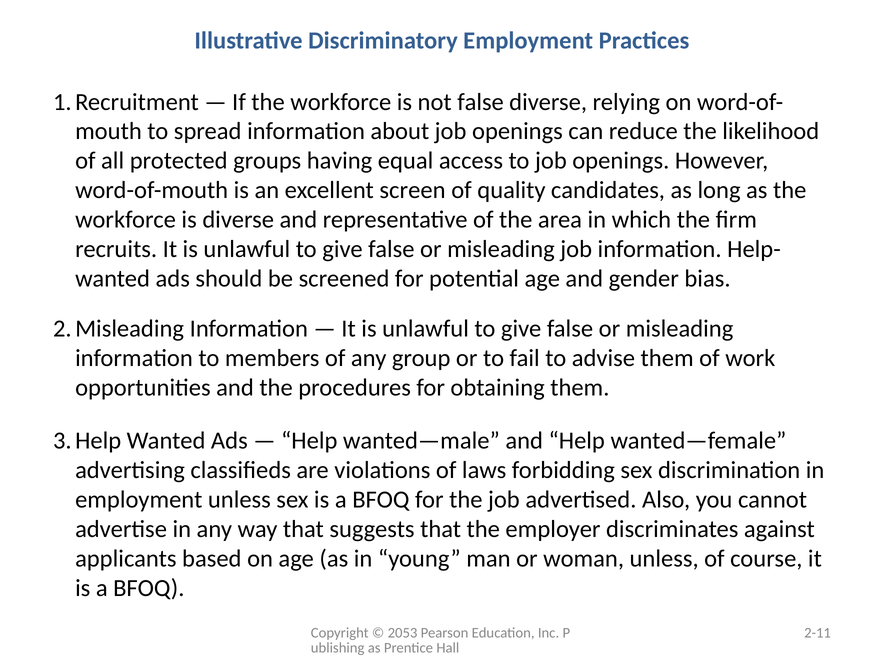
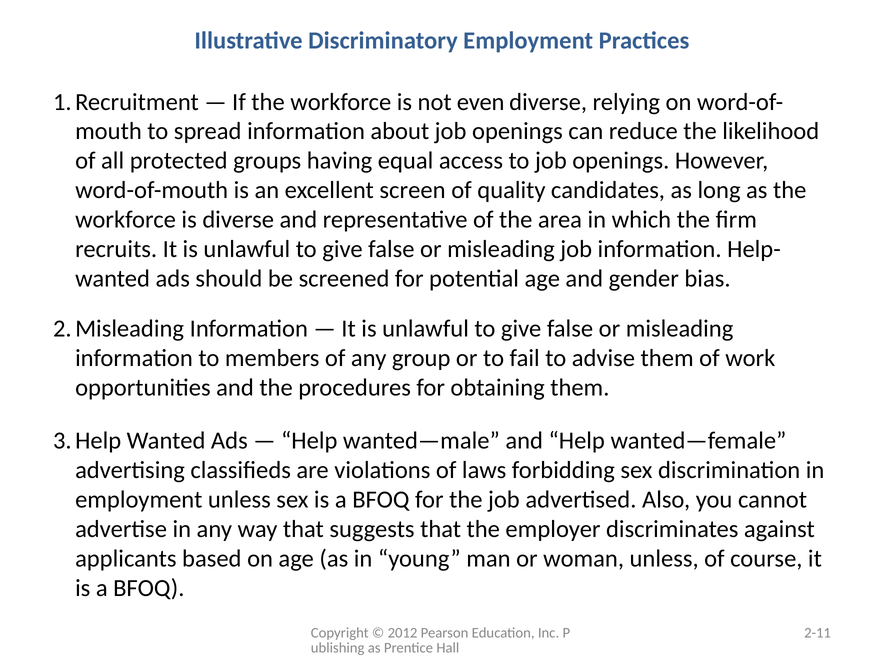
not false: false -> even
2053: 2053 -> 2012
